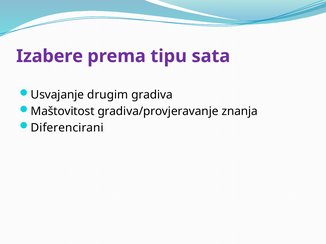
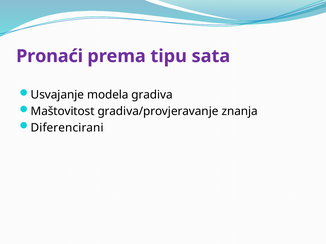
Izabere: Izabere -> Pronaći
drugim: drugim -> modela
